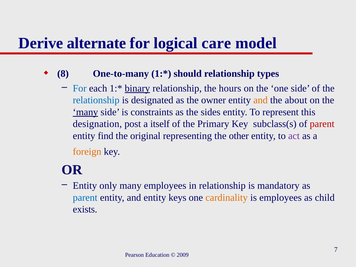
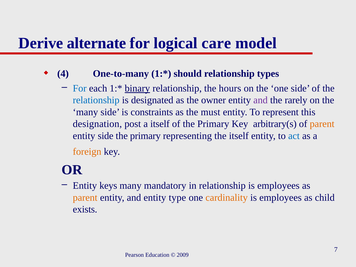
8: 8 -> 4
and at (261, 100) colour: orange -> purple
about: about -> rarely
many at (85, 112) underline: present -> none
sides: sides -> must
subclass(s: subclass(s -> arbitrary(s
parent at (322, 124) colour: red -> orange
entity find: find -> side
original at (145, 136): original -> primary
the other: other -> itself
act colour: purple -> blue
only: only -> keys
many employees: employees -> mandatory
relationship is mandatory: mandatory -> employees
parent at (85, 198) colour: blue -> orange
keys: keys -> type
